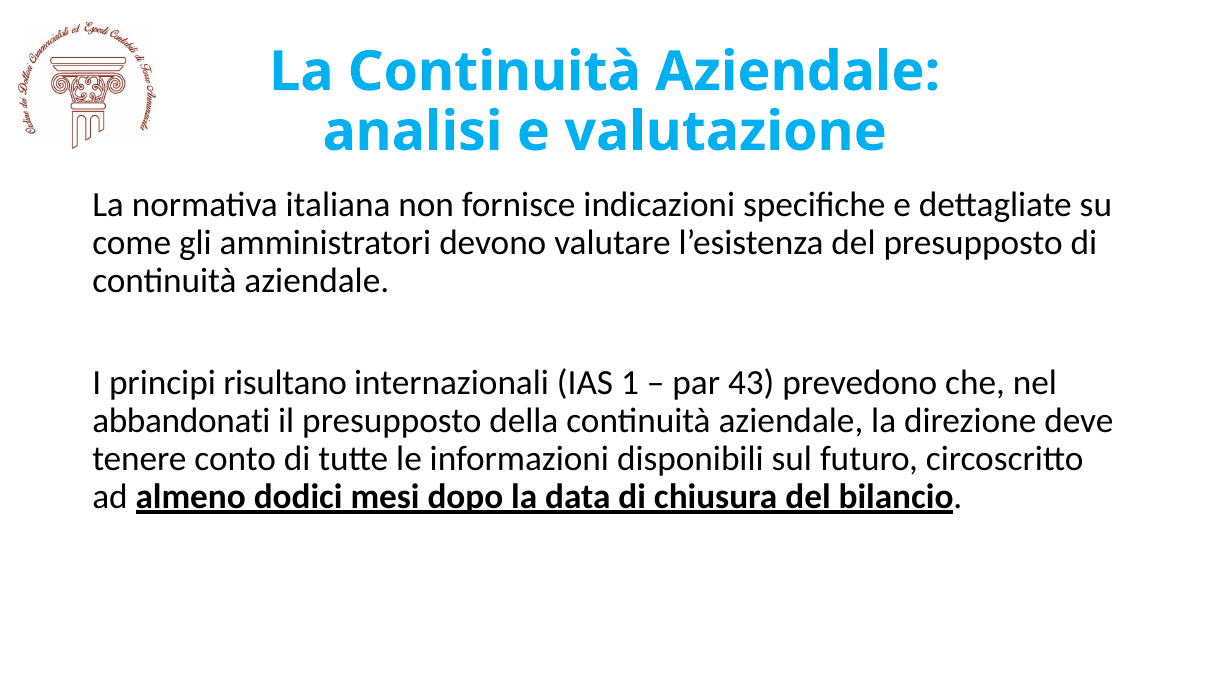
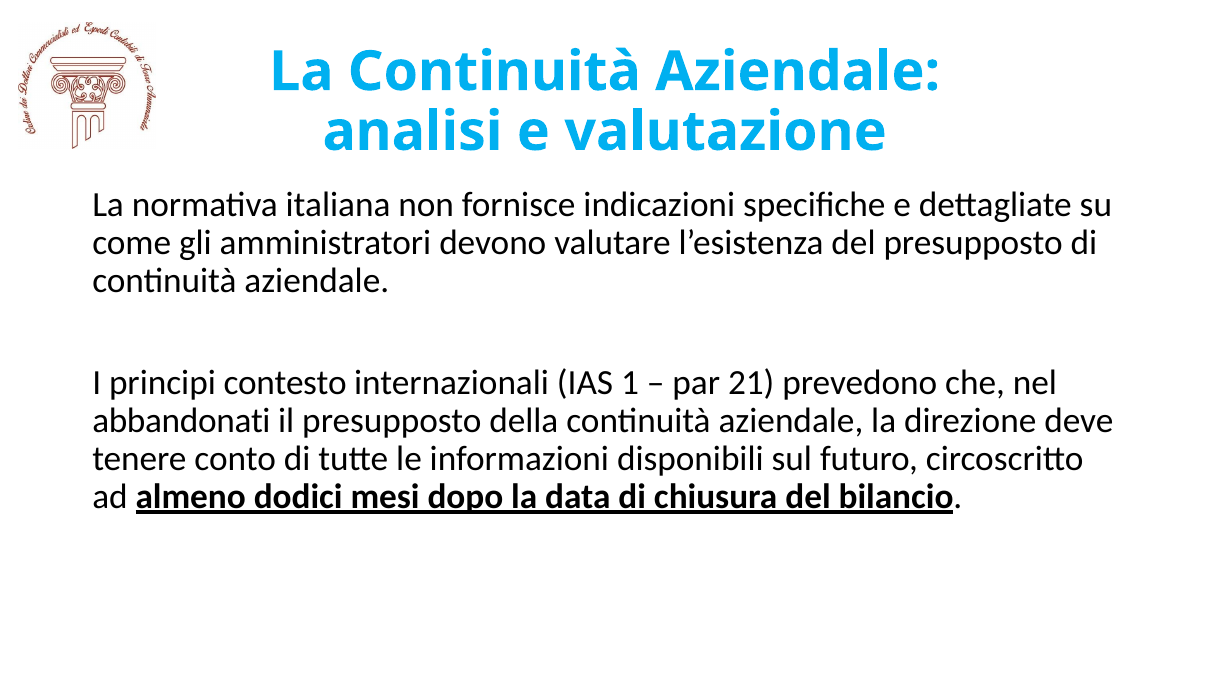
risultano: risultano -> contesto
43: 43 -> 21
